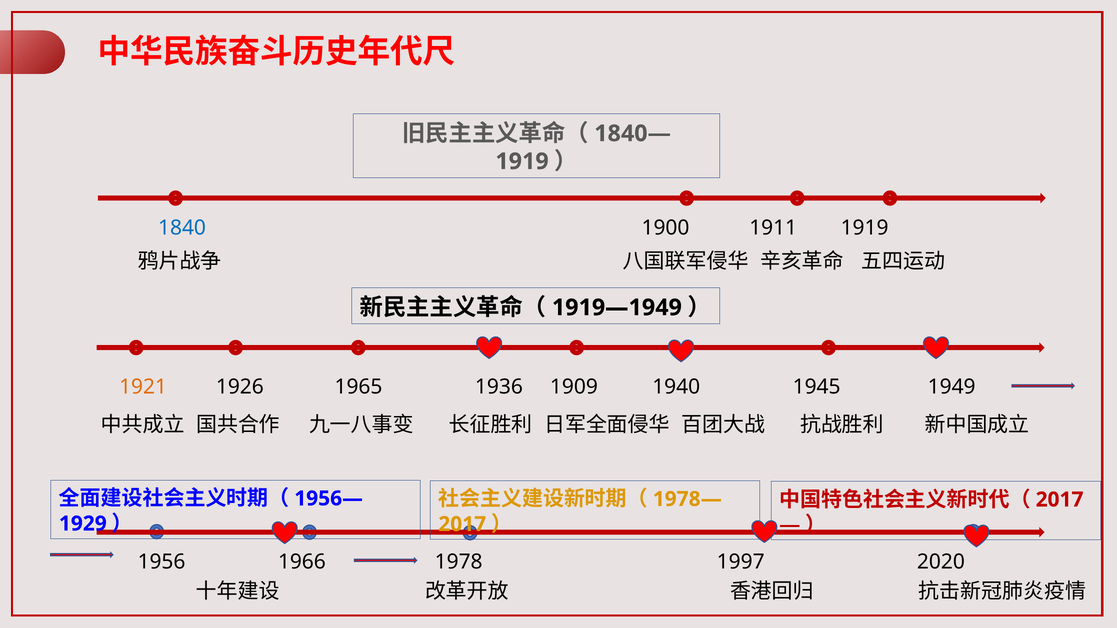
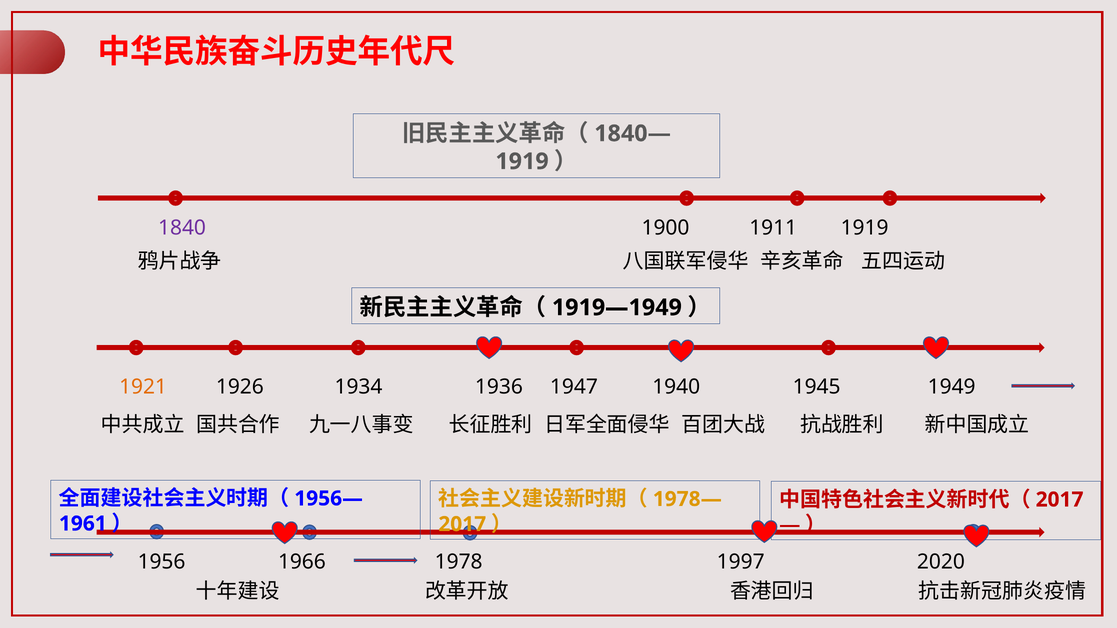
1840 colour: blue -> purple
1965: 1965 -> 1934
1909: 1909 -> 1947
1929: 1929 -> 1961
